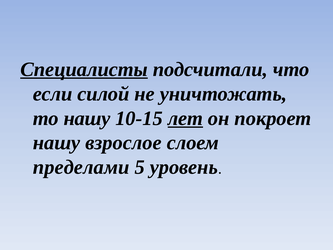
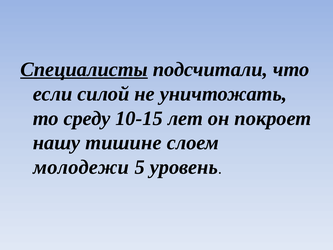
то нашу: нашу -> среду
лет underline: present -> none
взрослое: взрослое -> тишине
пределами: пределами -> молодежи
